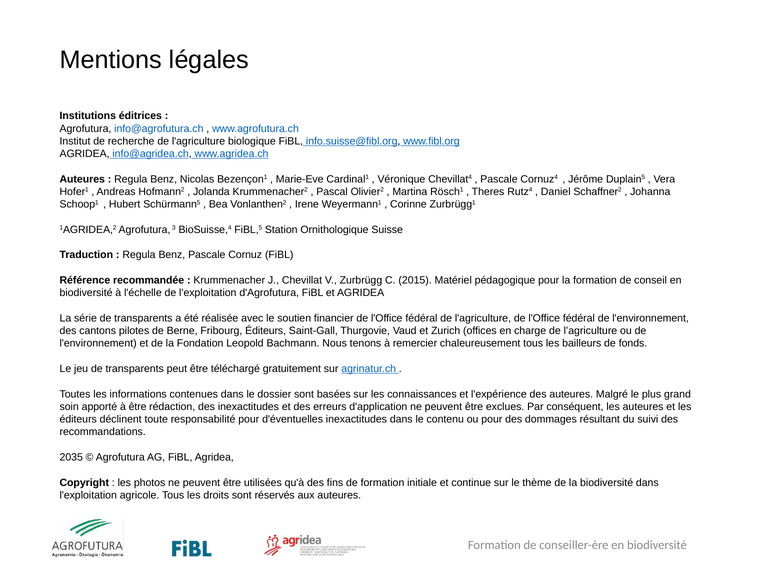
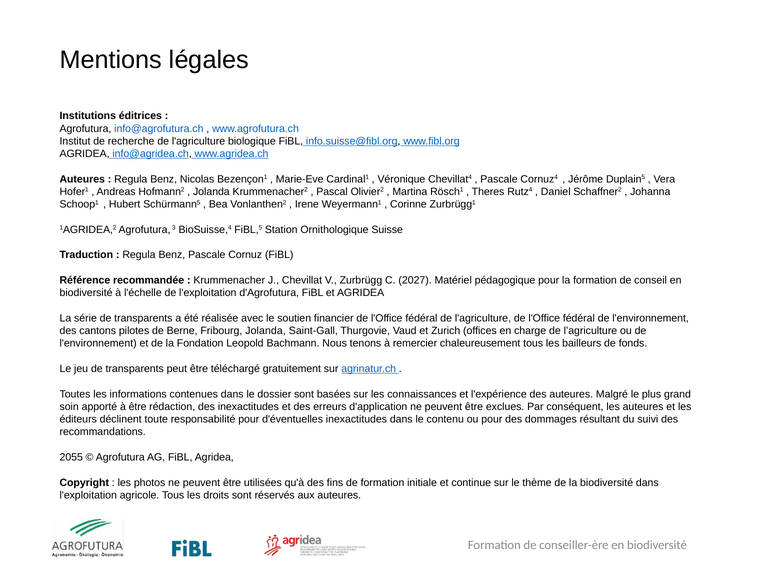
2015: 2015 -> 2027
Fribourg Éditeurs: Éditeurs -> Jolanda
2035: 2035 -> 2055
